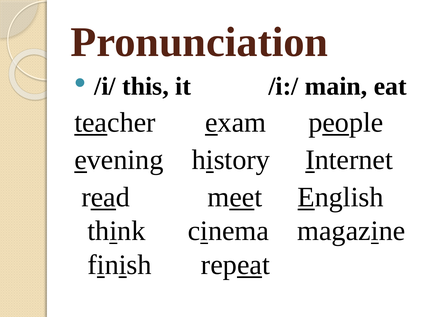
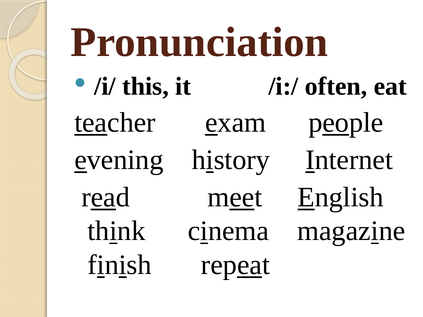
main: main -> often
